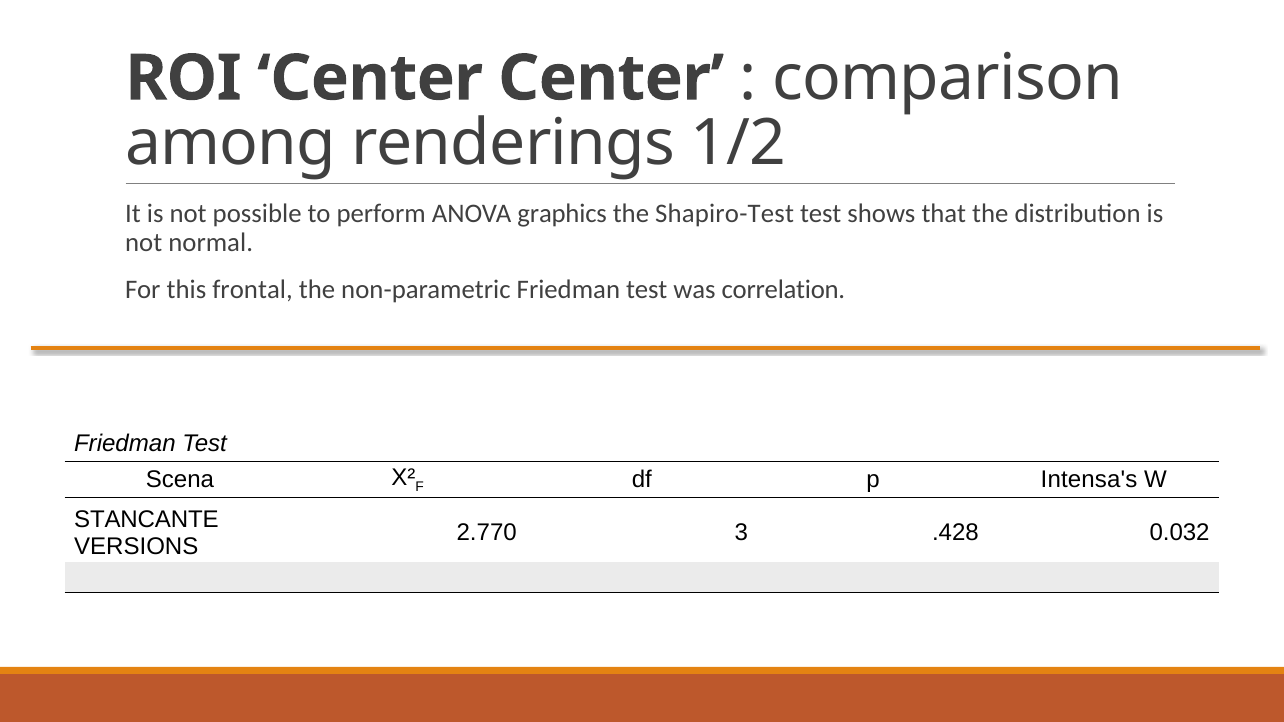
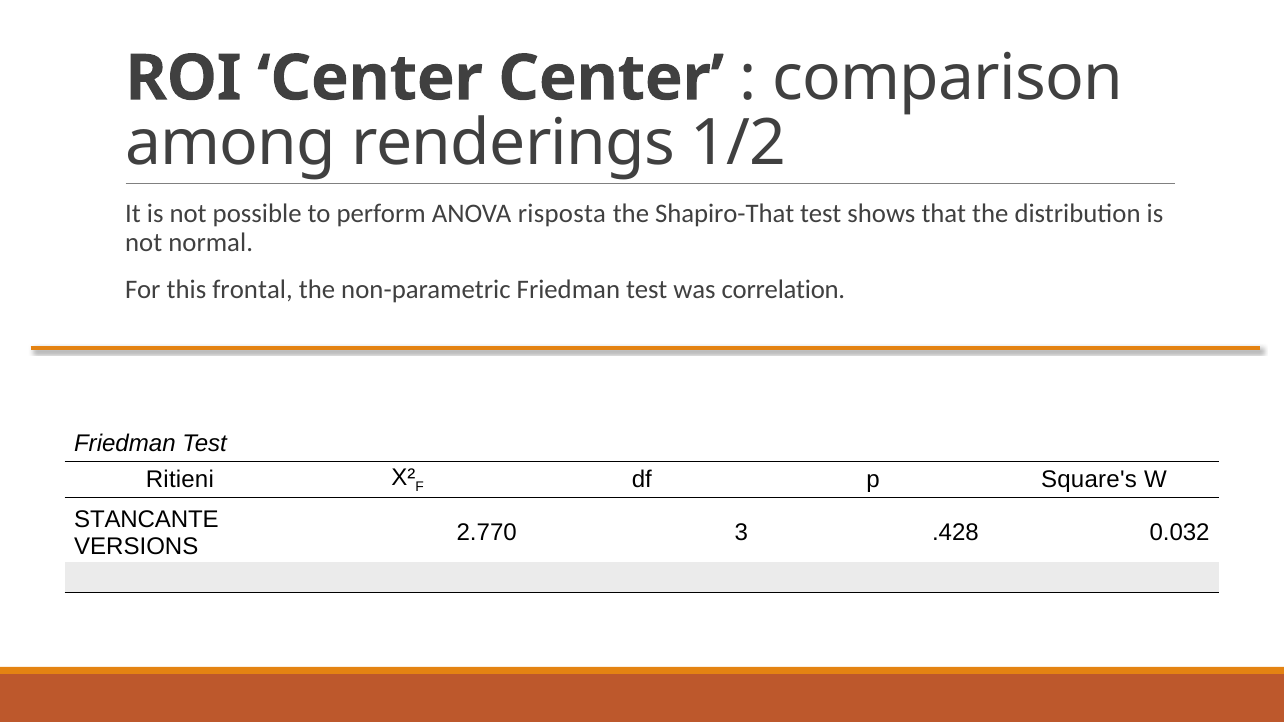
graphics: graphics -> risposta
Shapiro-Test: Shapiro-Test -> Shapiro-That
Scena: Scena -> Ritieni
Intensa's: Intensa's -> Square's
